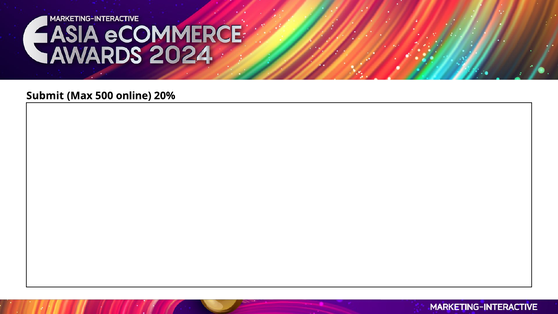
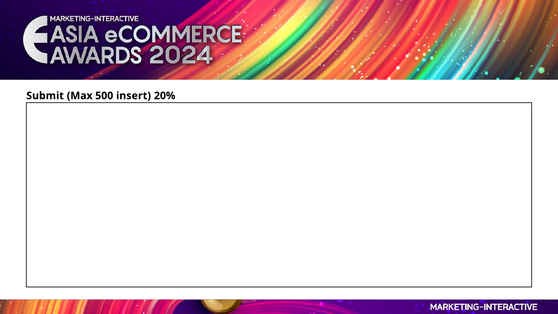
online: online -> insert
